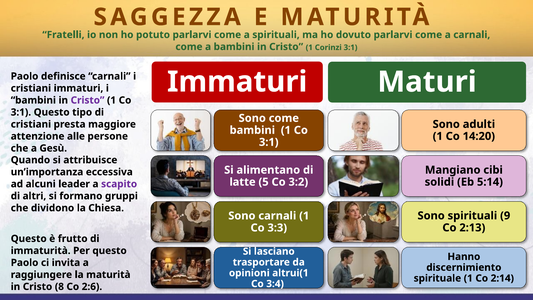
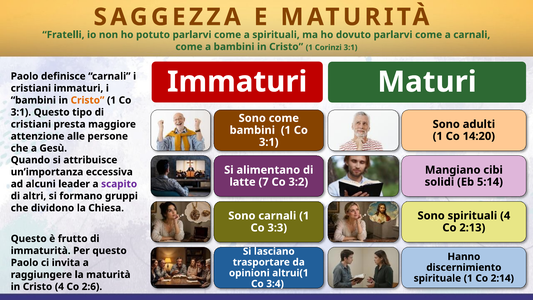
Cristo at (88, 100) colour: purple -> orange
5: 5 -> 7
spirituali 9: 9 -> 4
Cristo 8: 8 -> 4
